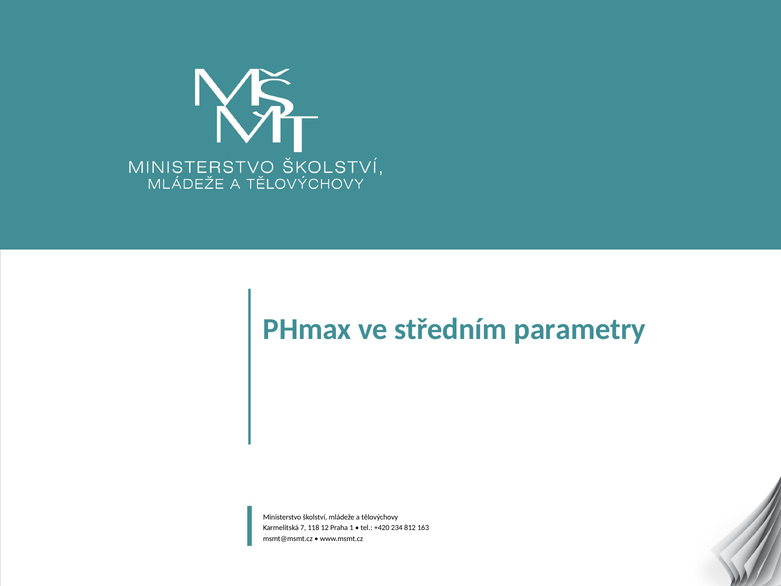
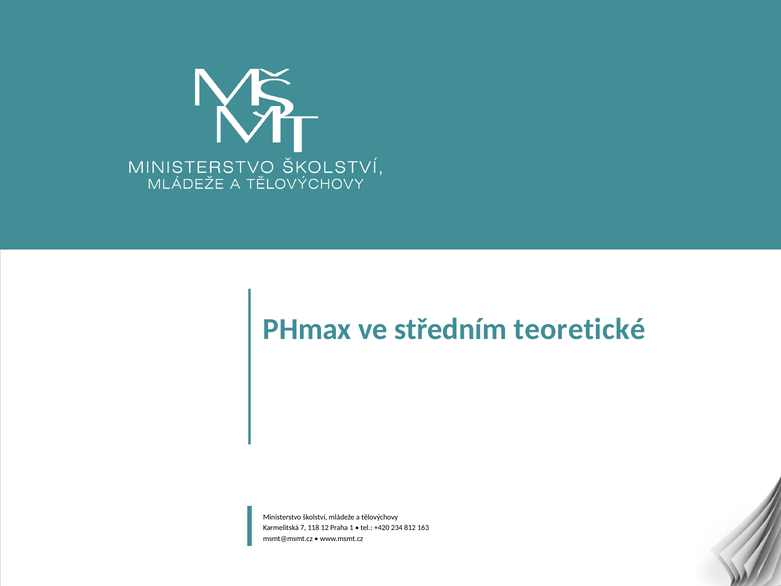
parametry: parametry -> teoretické
